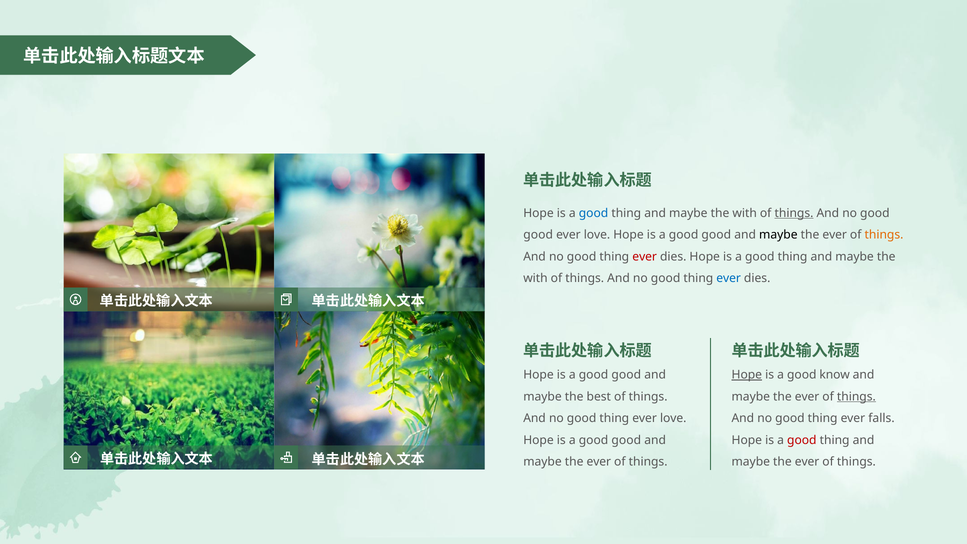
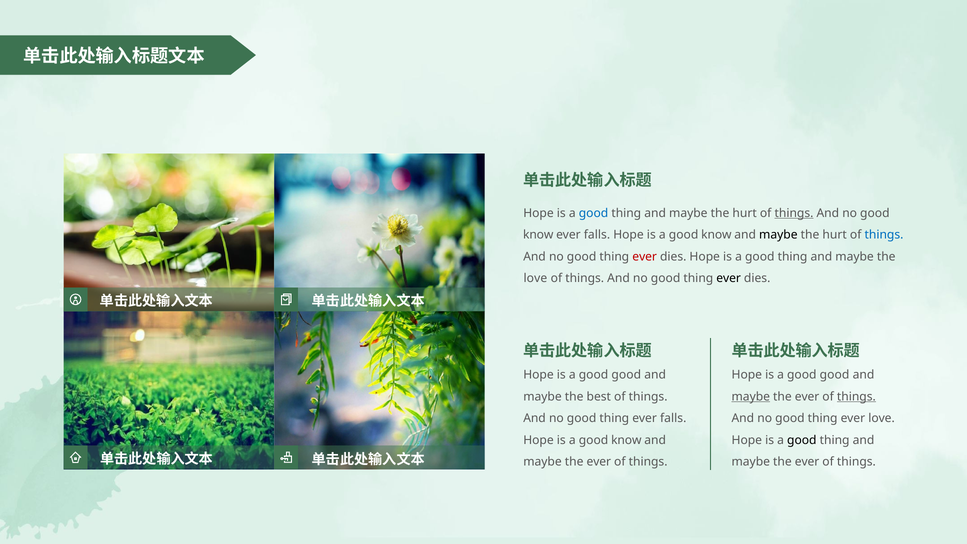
with at (745, 213): with -> hurt
good at (538, 235): good -> know
love at (597, 235): love -> falls
good at (716, 235): good -> know
ever at (835, 235): ever -> hurt
things at (884, 235) colour: orange -> blue
with at (535, 278): with -> love
ever at (729, 278) colour: blue -> black
Hope at (747, 375) underline: present -> none
know at (835, 375): know -> good
maybe at (751, 397) underline: none -> present
thing ever love: love -> falls
ever falls: falls -> love
good at (626, 440): good -> know
good at (802, 440) colour: red -> black
